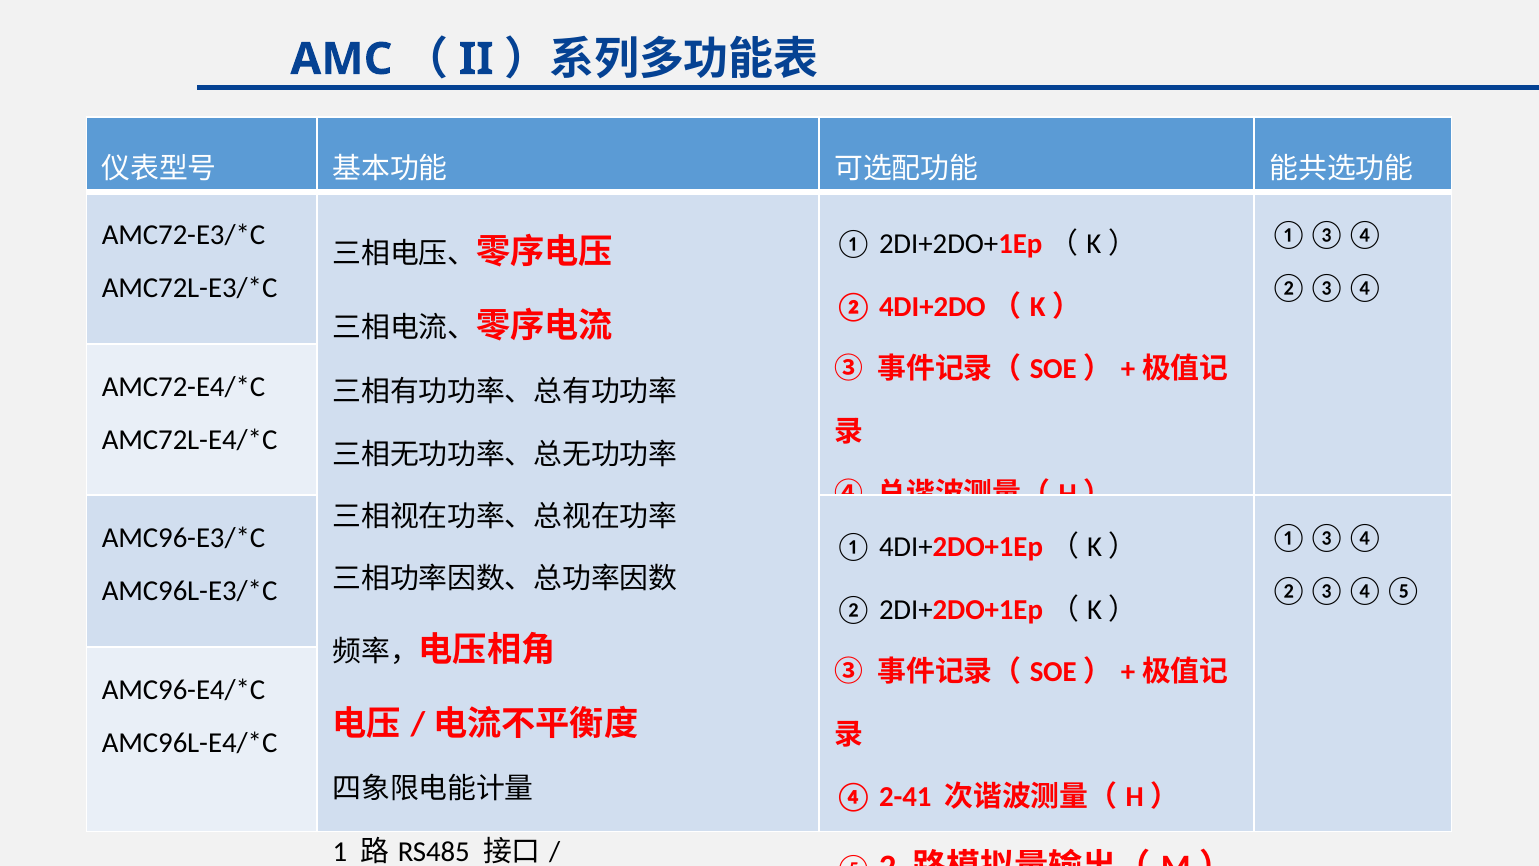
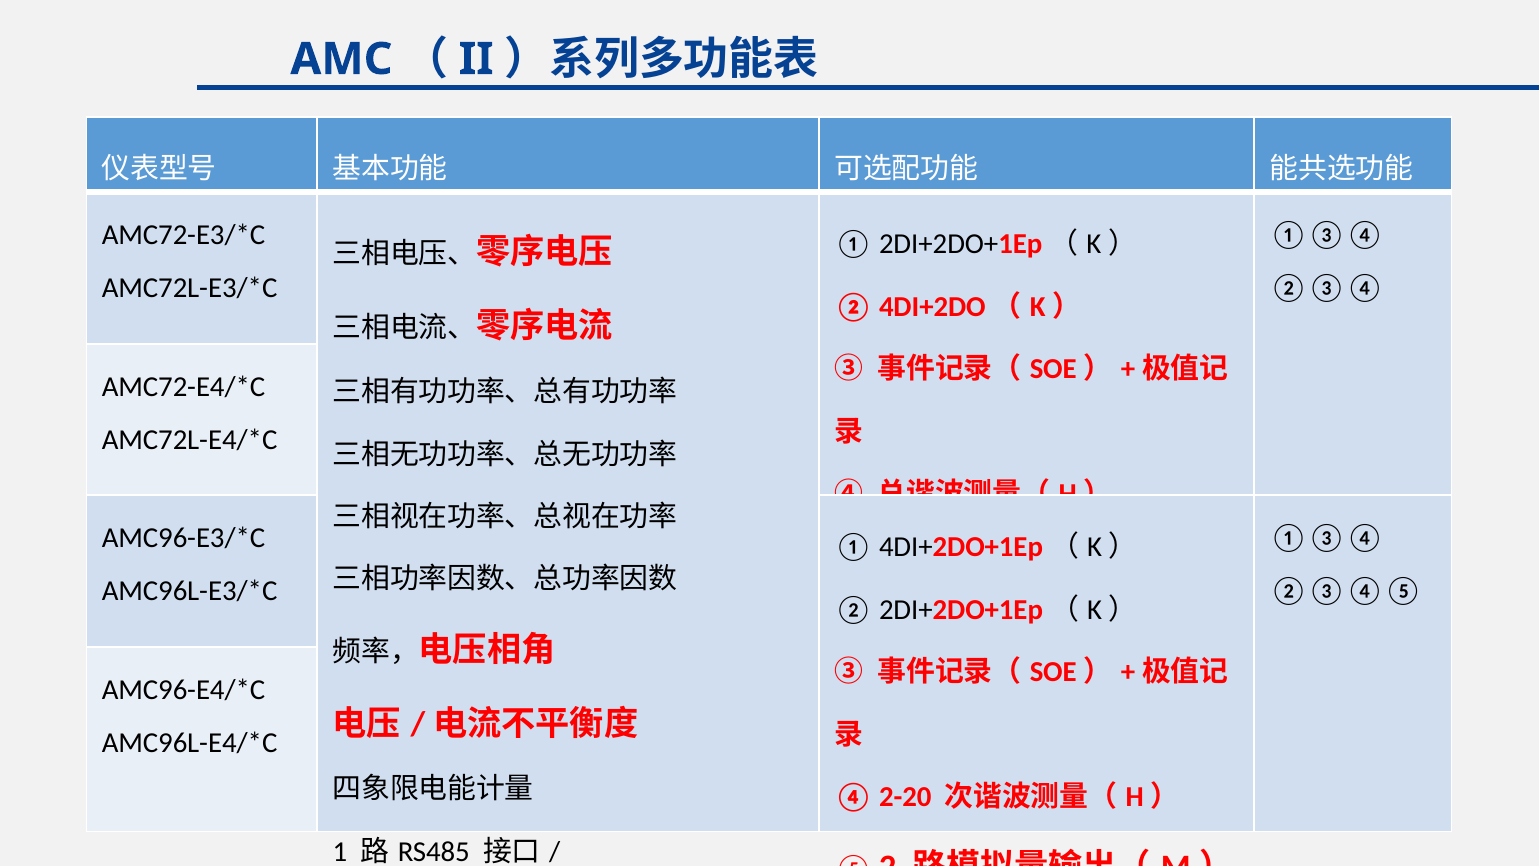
2-41: 2-41 -> 2-20
